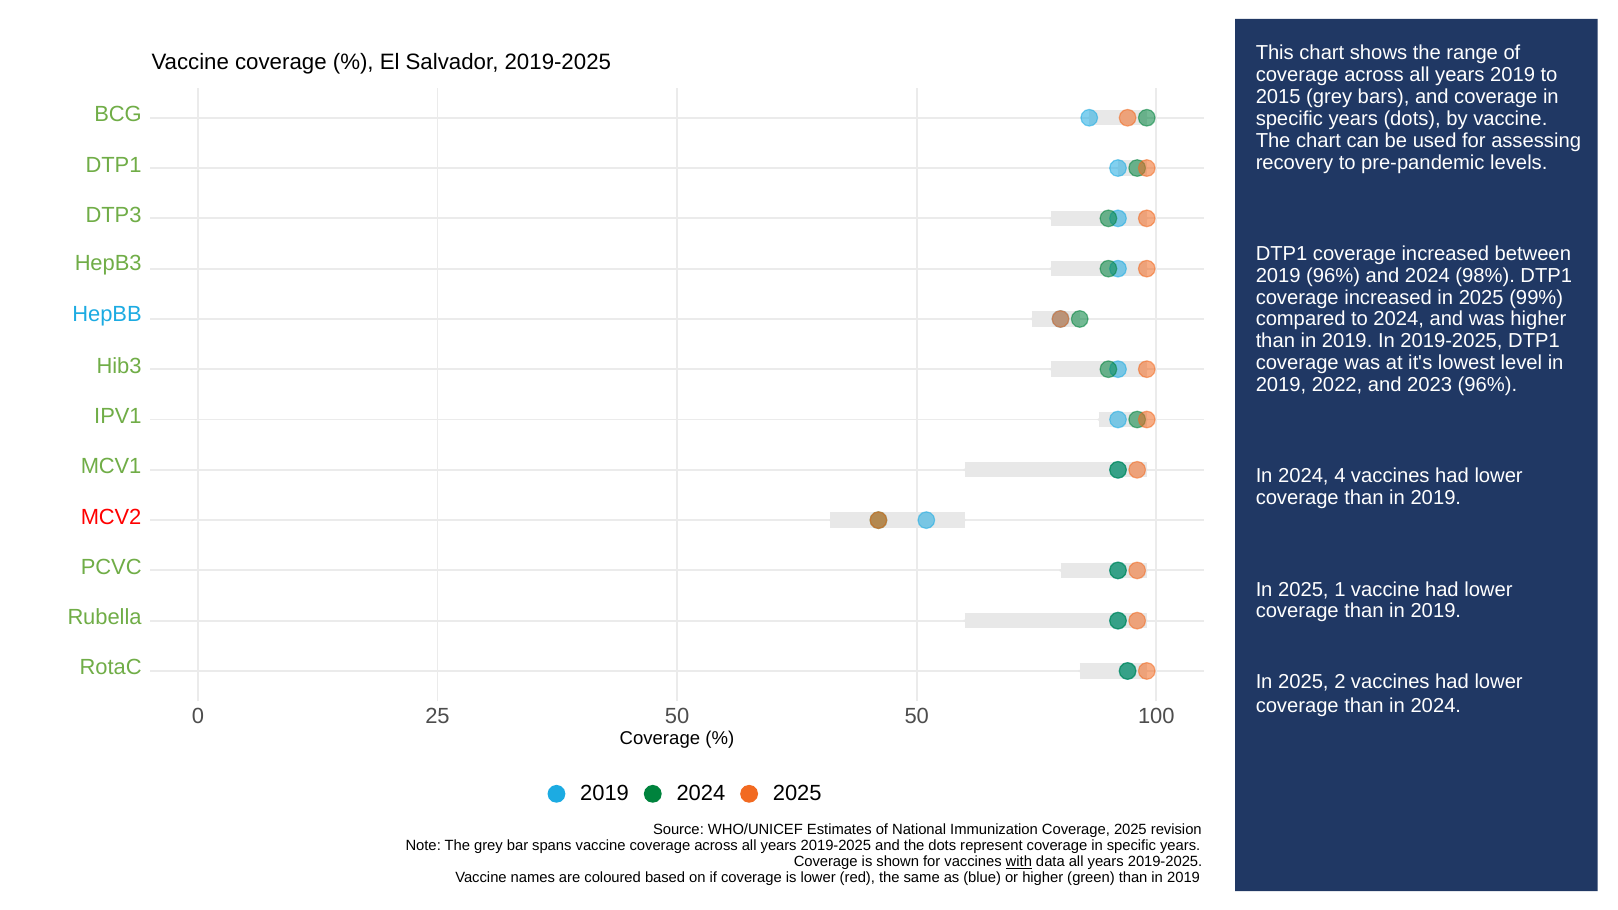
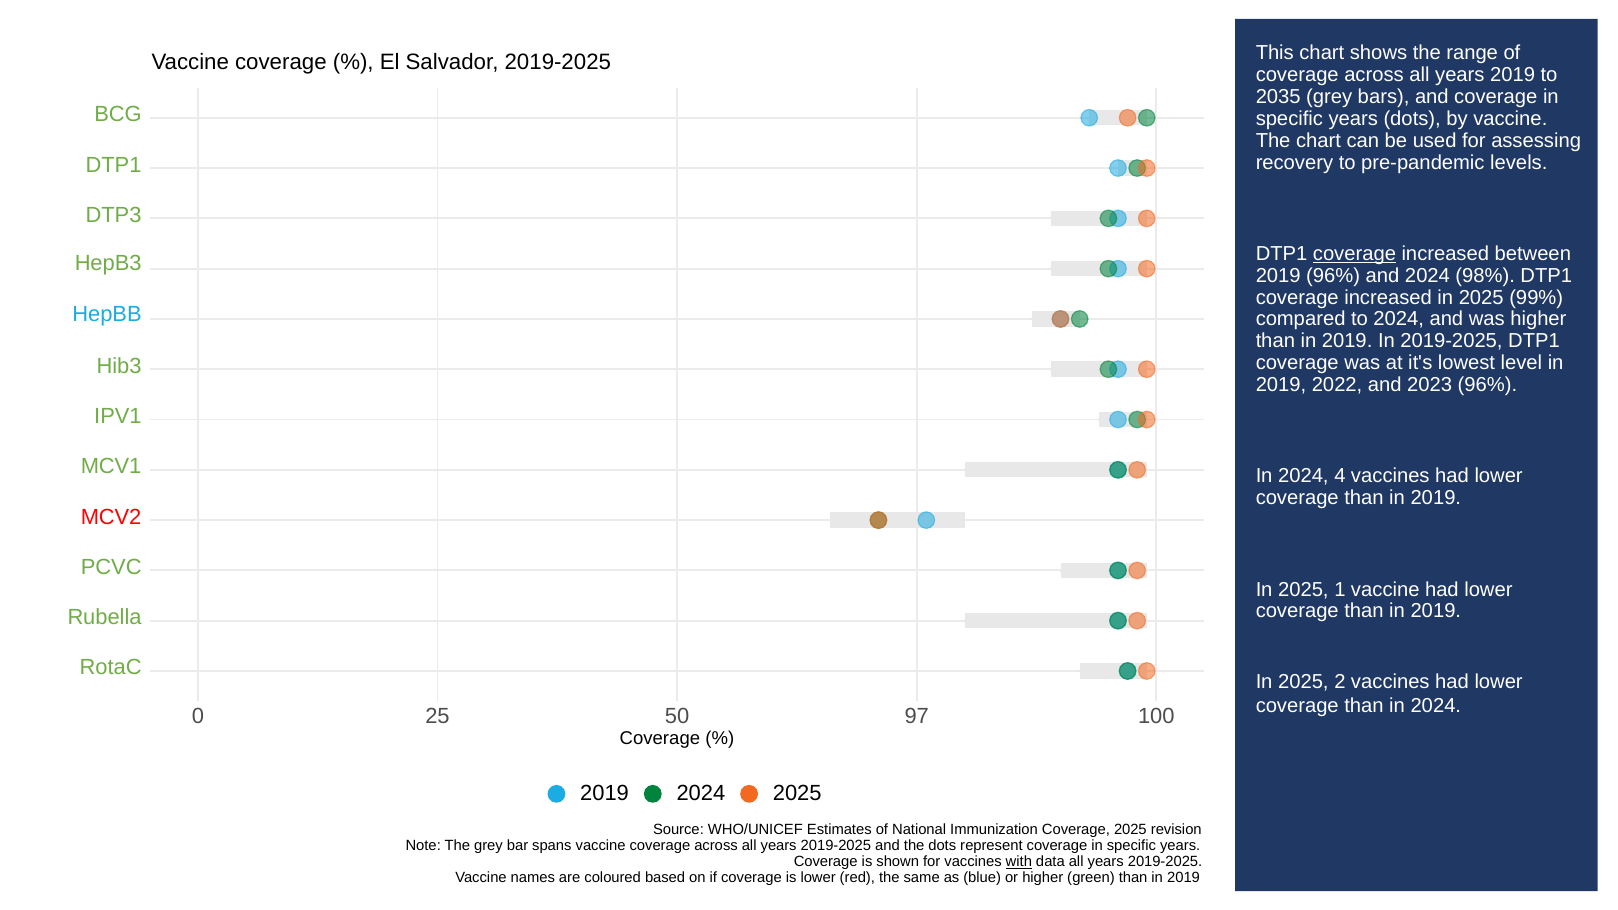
2015: 2015 -> 2035
coverage at (1354, 254) underline: none -> present
50 50: 50 -> 97
